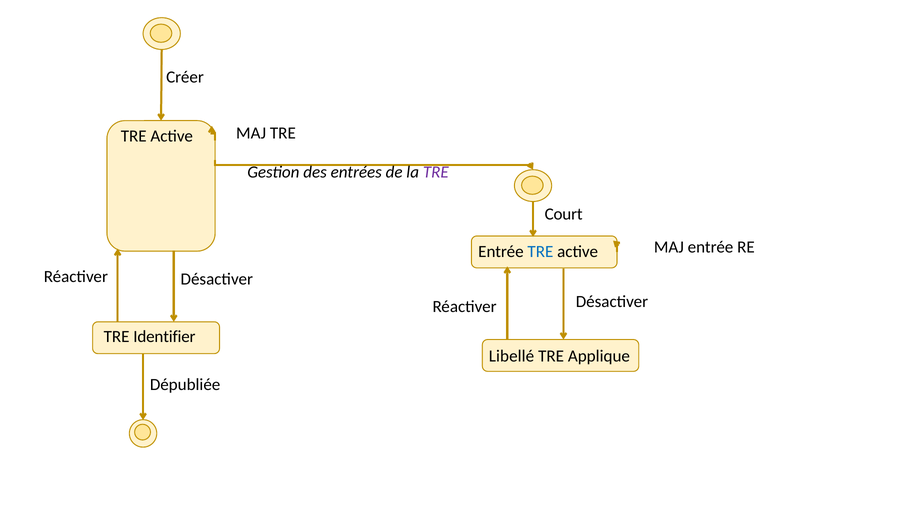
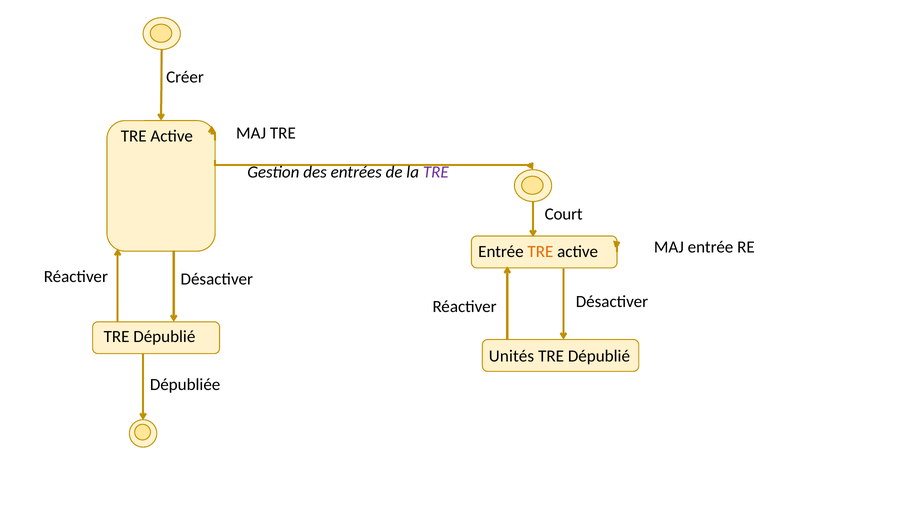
TRE at (540, 252) colour: blue -> orange
Identifier at (164, 337): Identifier -> Dépublié
Libellé: Libellé -> Unités
Applique at (599, 356): Applique -> Dépublié
